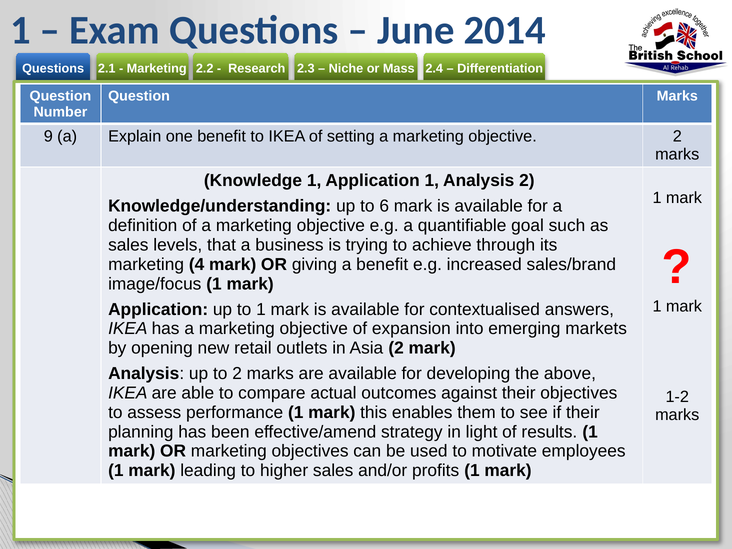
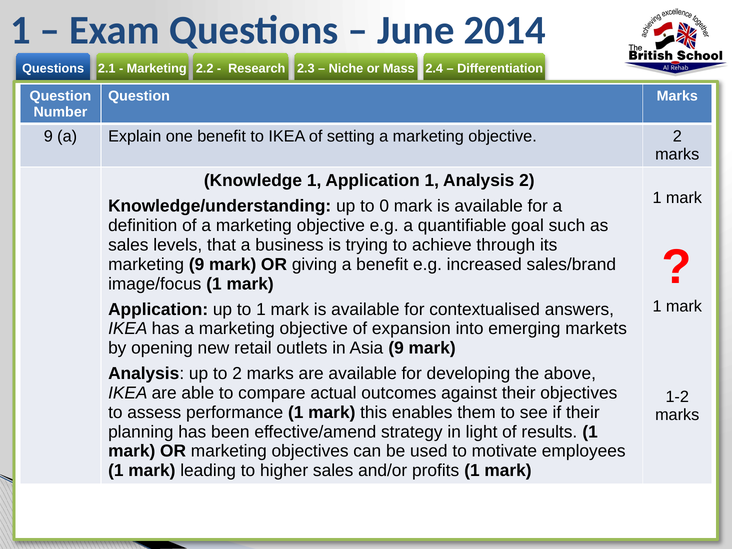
6: 6 -> 0
marketing 4: 4 -> 9
Asia 2: 2 -> 9
